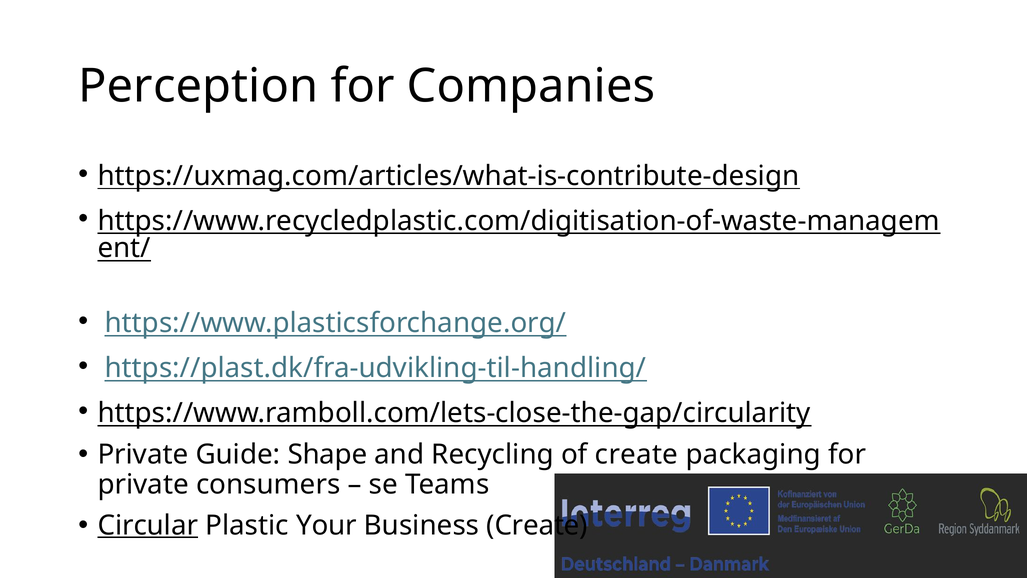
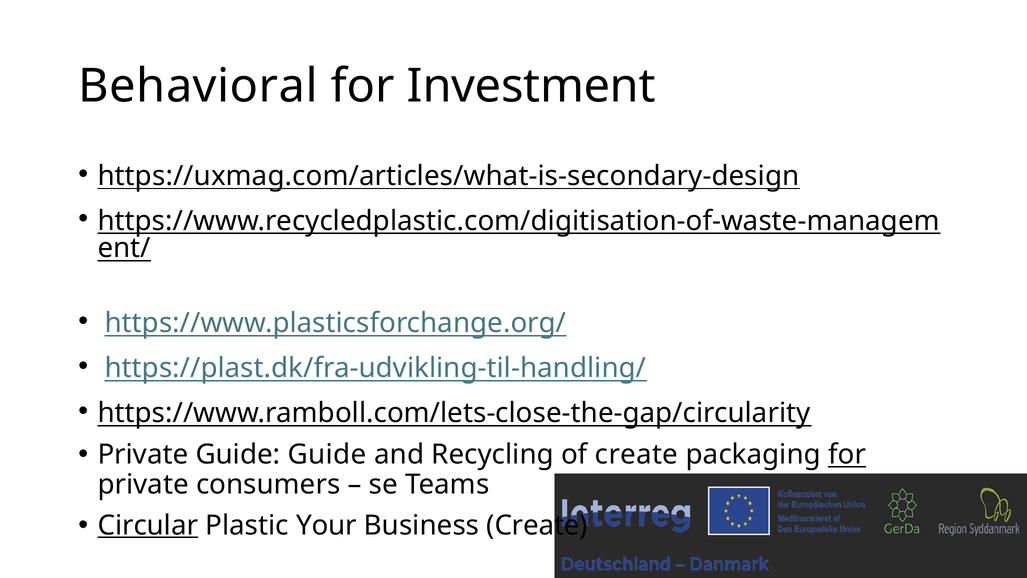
Perception: Perception -> Behavioral
Companies: Companies -> Investment
https://uxmag.com/articles/what-is-contribute-design: https://uxmag.com/articles/what-is-contribute-design -> https://uxmag.com/articles/what-is-secondary-design
Guide Shape: Shape -> Guide
for at (847, 454) underline: none -> present
